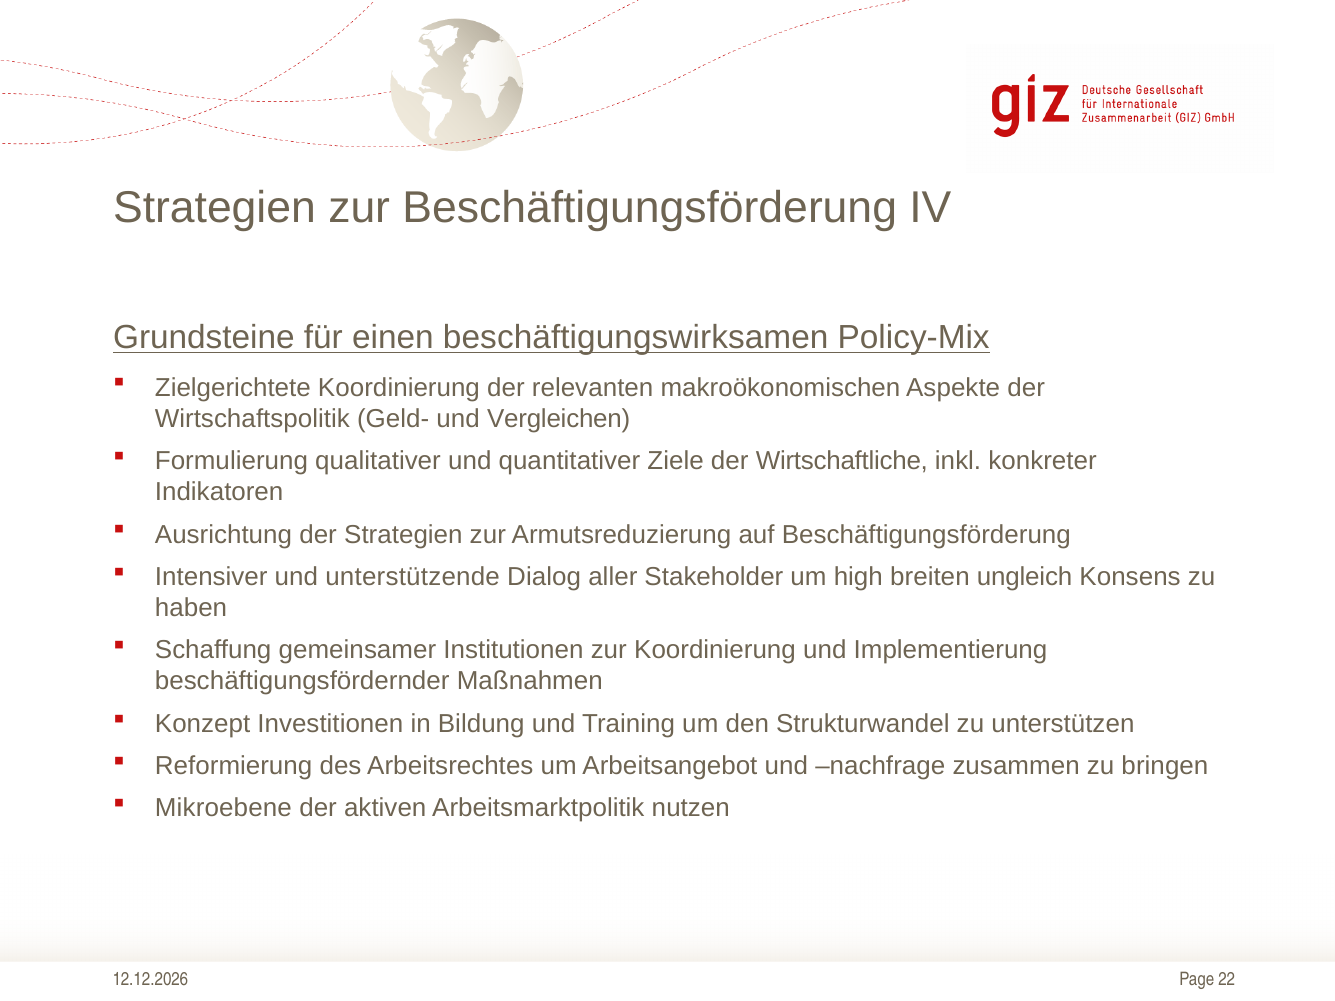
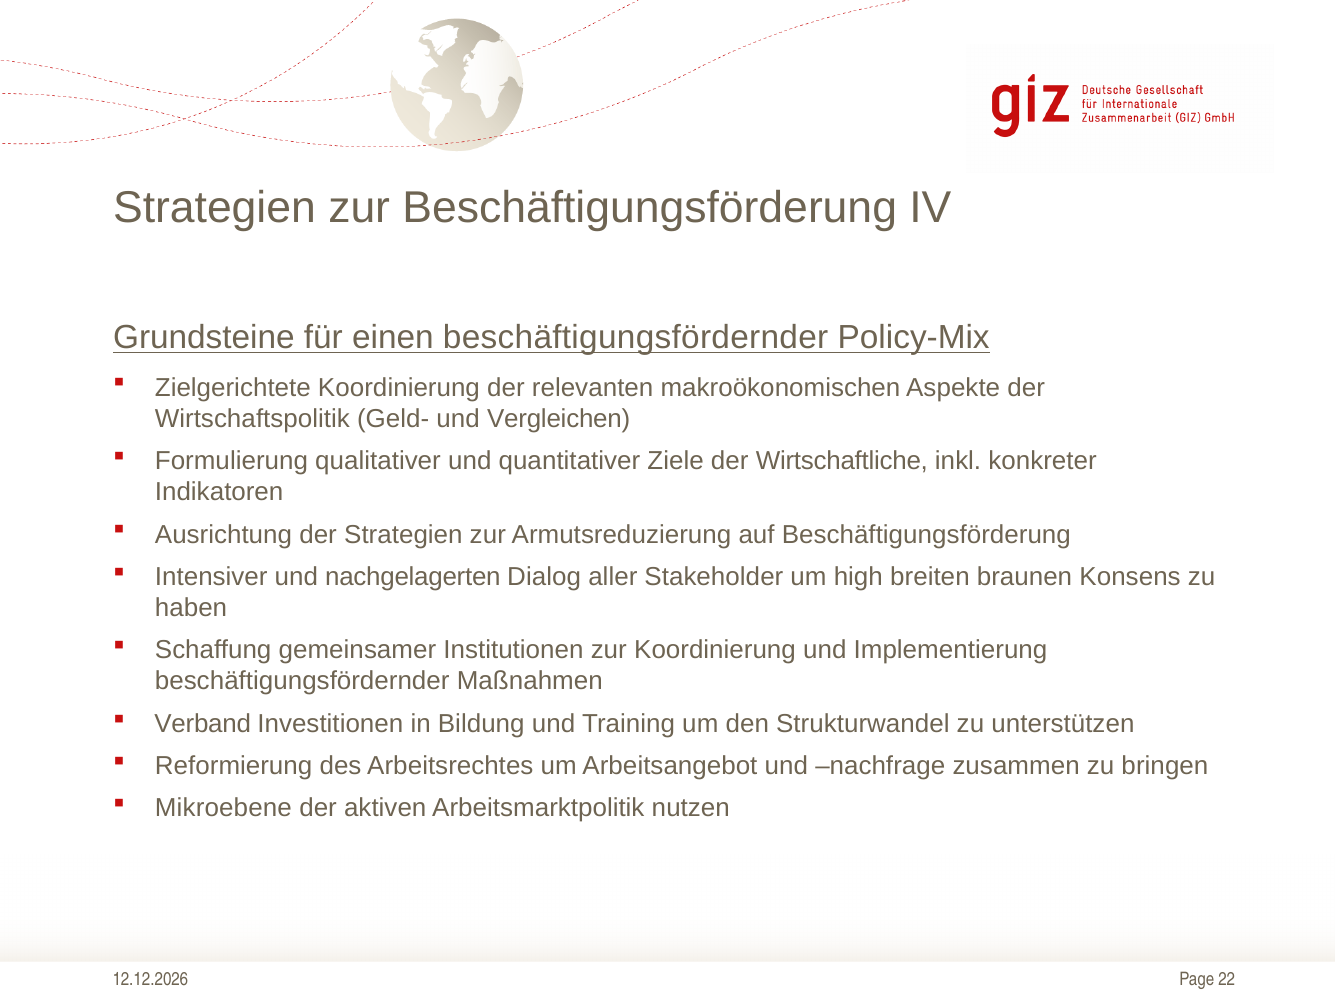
einen beschäftigungswirksamen: beschäftigungswirksamen -> beschäftigungsfördernder
unterstützende: unterstützende -> nachgelagerten
ungleich: ungleich -> braunen
Konzept: Konzept -> Verband
